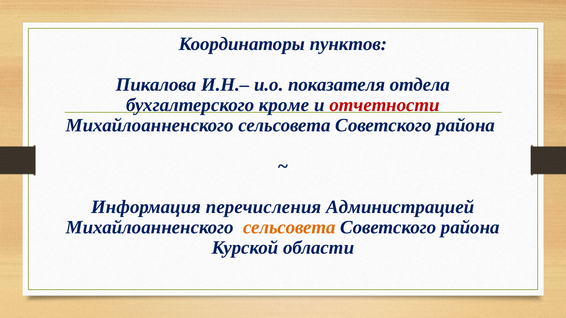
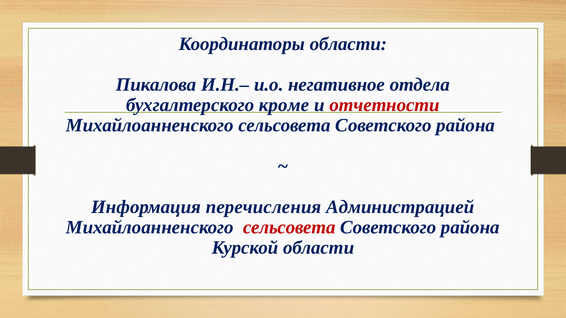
Координаторы пунктов: пунктов -> области
показателя: показателя -> негативное
сельсовета at (289, 228) colour: orange -> red
